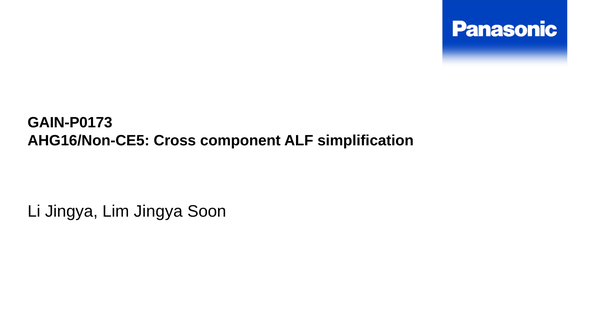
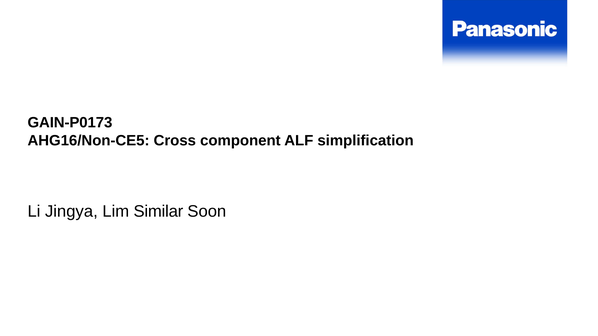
Lim Jingya: Jingya -> Similar
